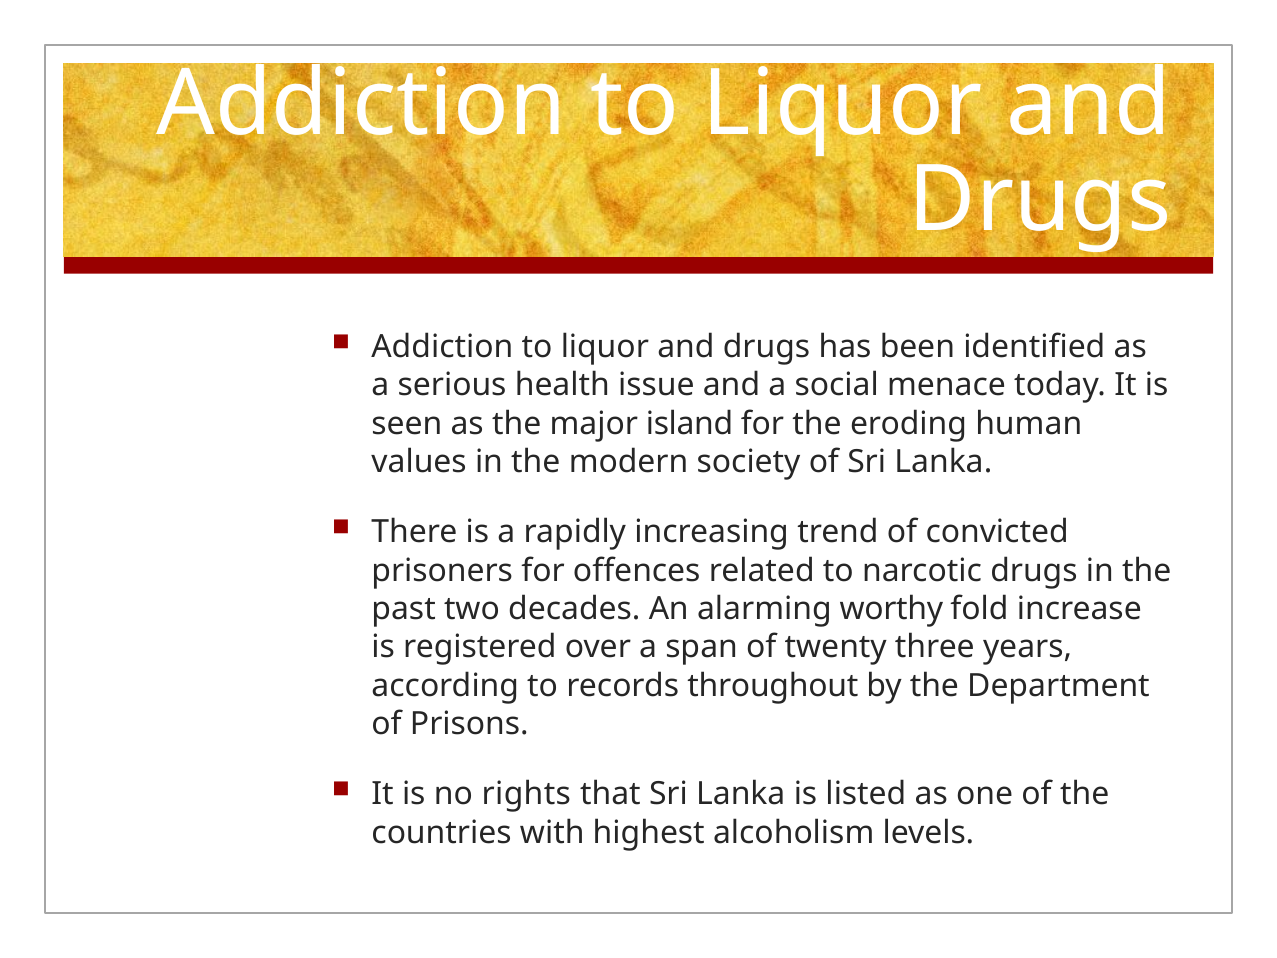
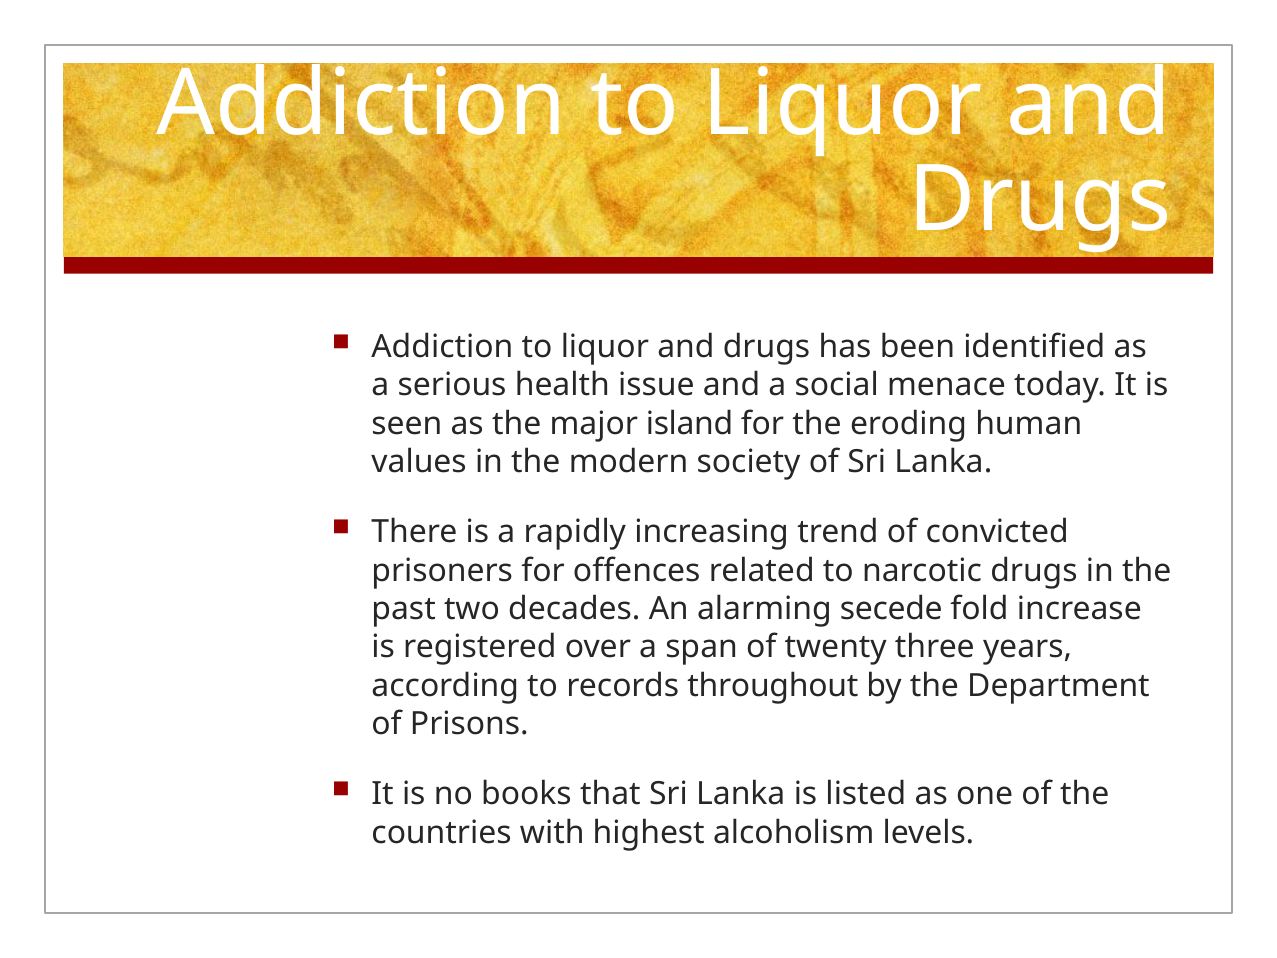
worthy: worthy -> secede
rights: rights -> books
